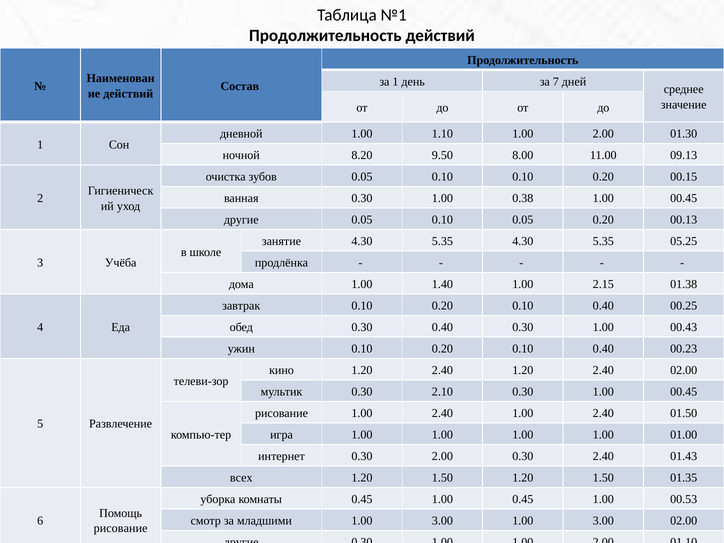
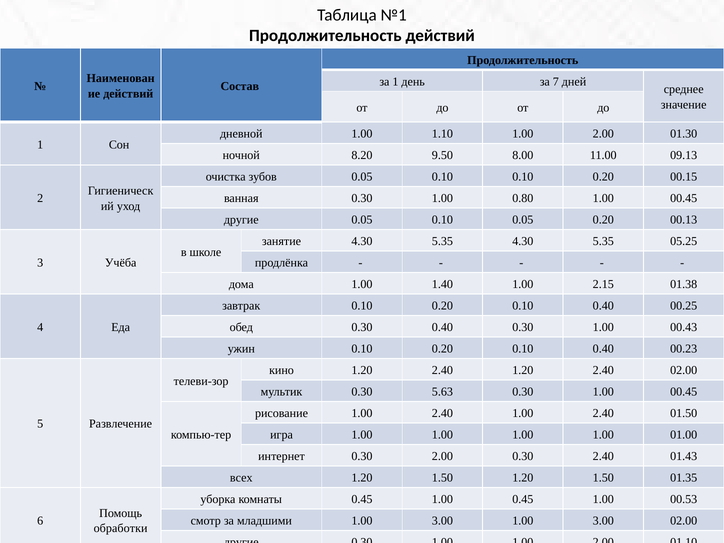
0.38: 0.38 -> 0.80
2.10: 2.10 -> 5.63
рисование at (121, 528): рисование -> обработки
